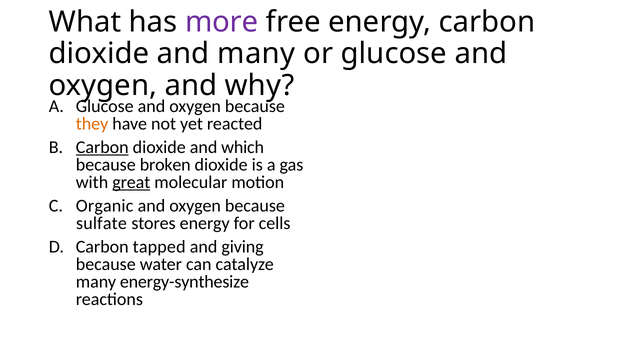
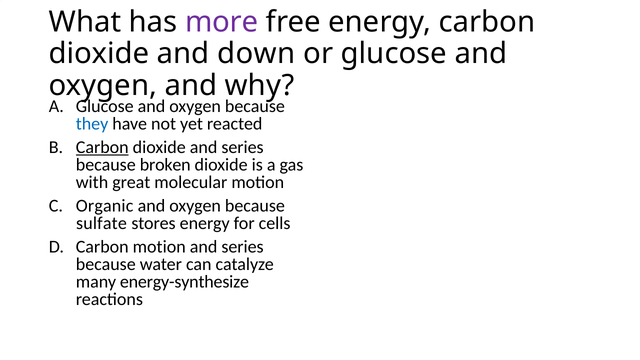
and many: many -> down
they colour: orange -> blue
dioxide and which: which -> series
great underline: present -> none
Carbon tapped: tapped -> motion
giving at (243, 247): giving -> series
